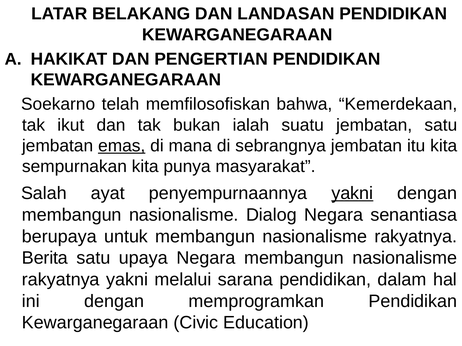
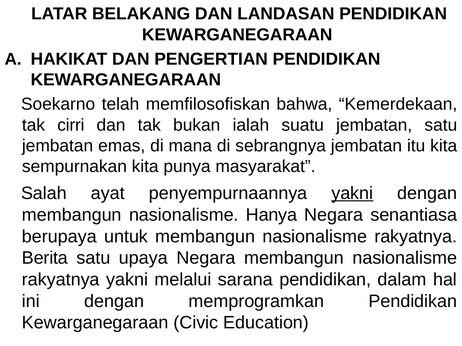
ikut: ikut -> cirri
emas underline: present -> none
Dialog: Dialog -> Hanya
